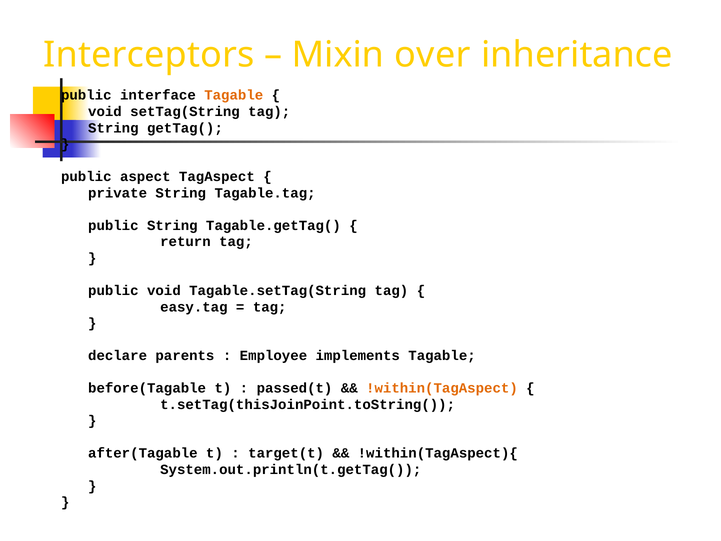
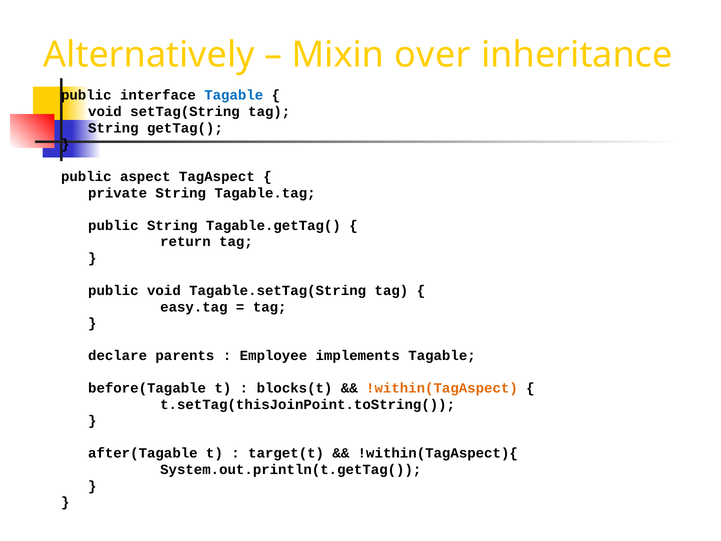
Interceptors: Interceptors -> Alternatively
Tagable at (234, 95) colour: orange -> blue
passed(t: passed(t -> blocks(t
